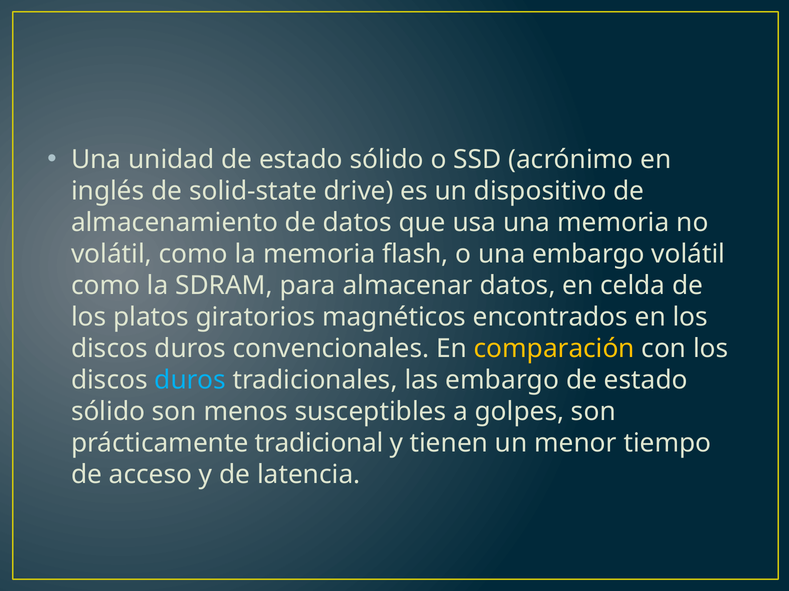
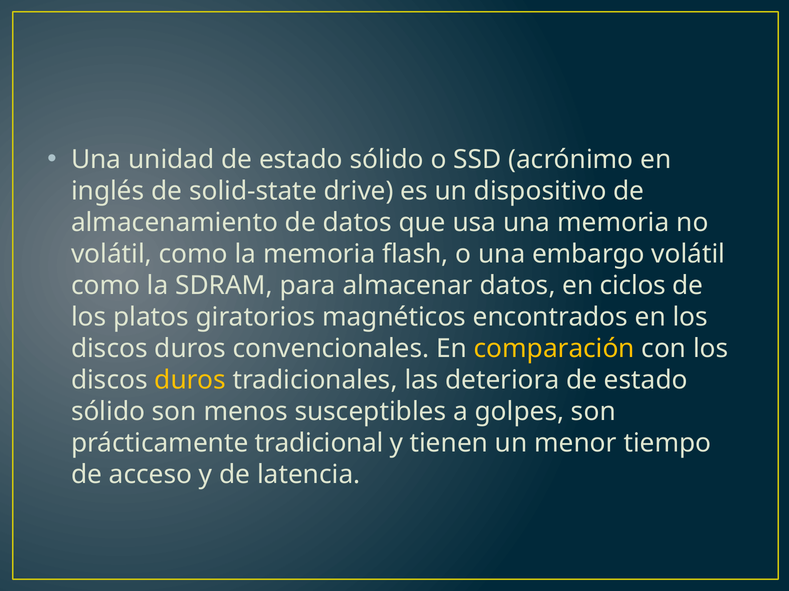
celda: celda -> ciclos
duros at (190, 381) colour: light blue -> yellow
las embargo: embargo -> deteriora
